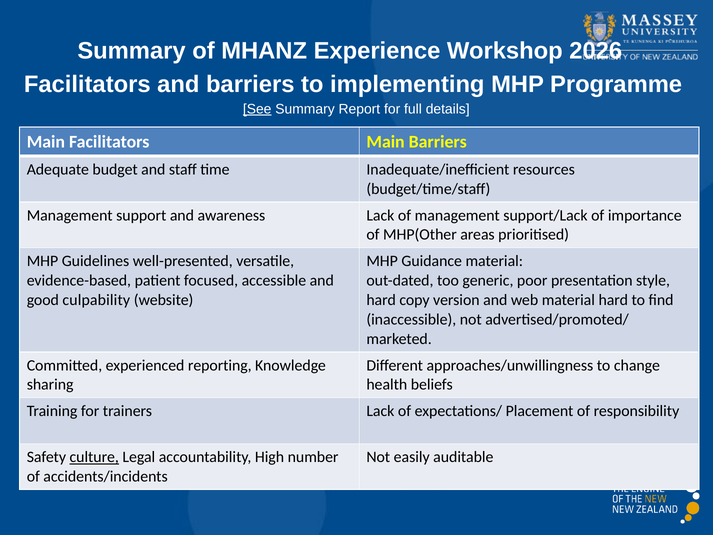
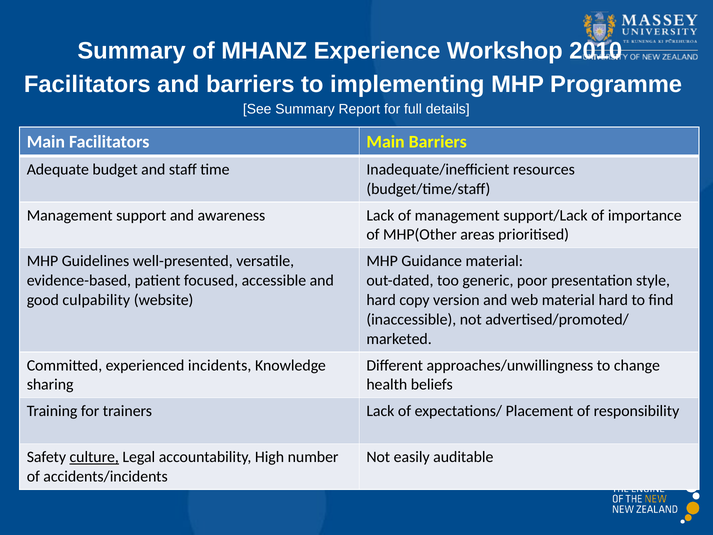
2026: 2026 -> 2010
See underline: present -> none
reporting: reporting -> incidents
